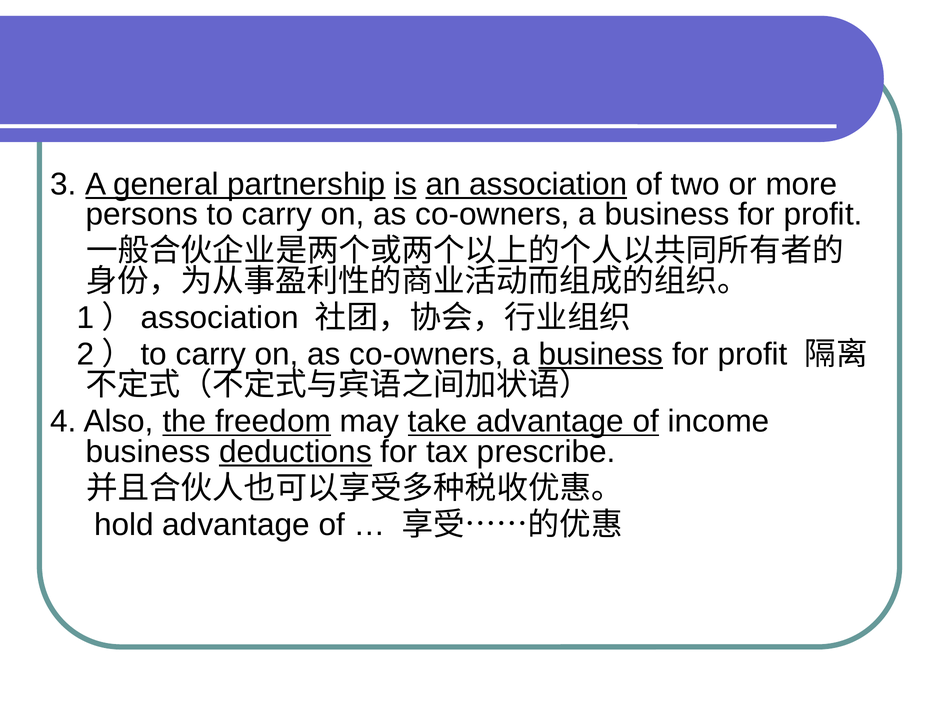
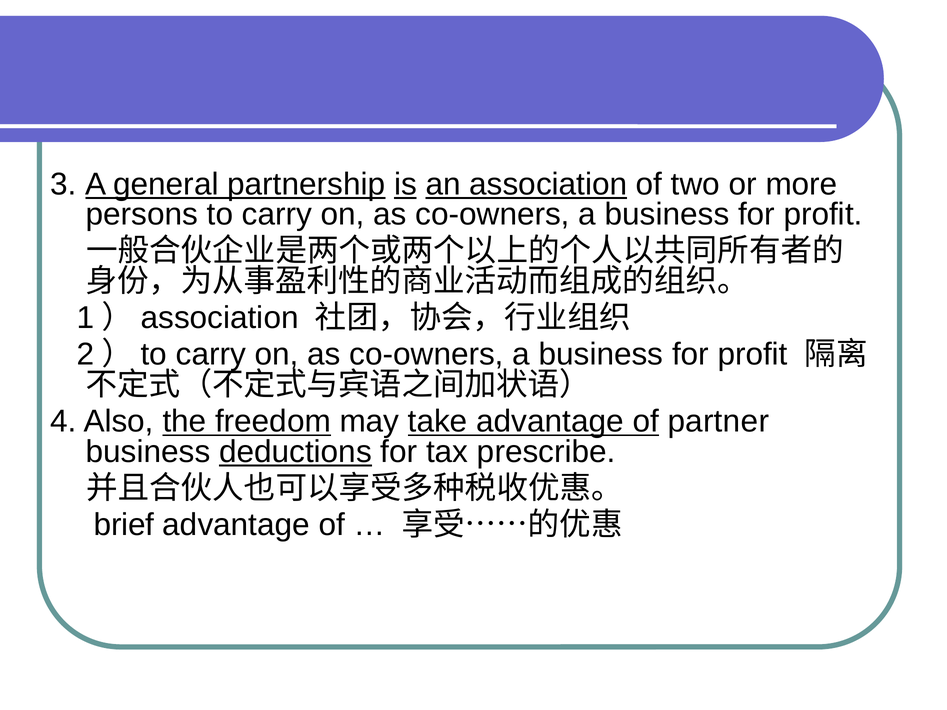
business at (601, 355) underline: present -> none
income: income -> partner
hold: hold -> brief
